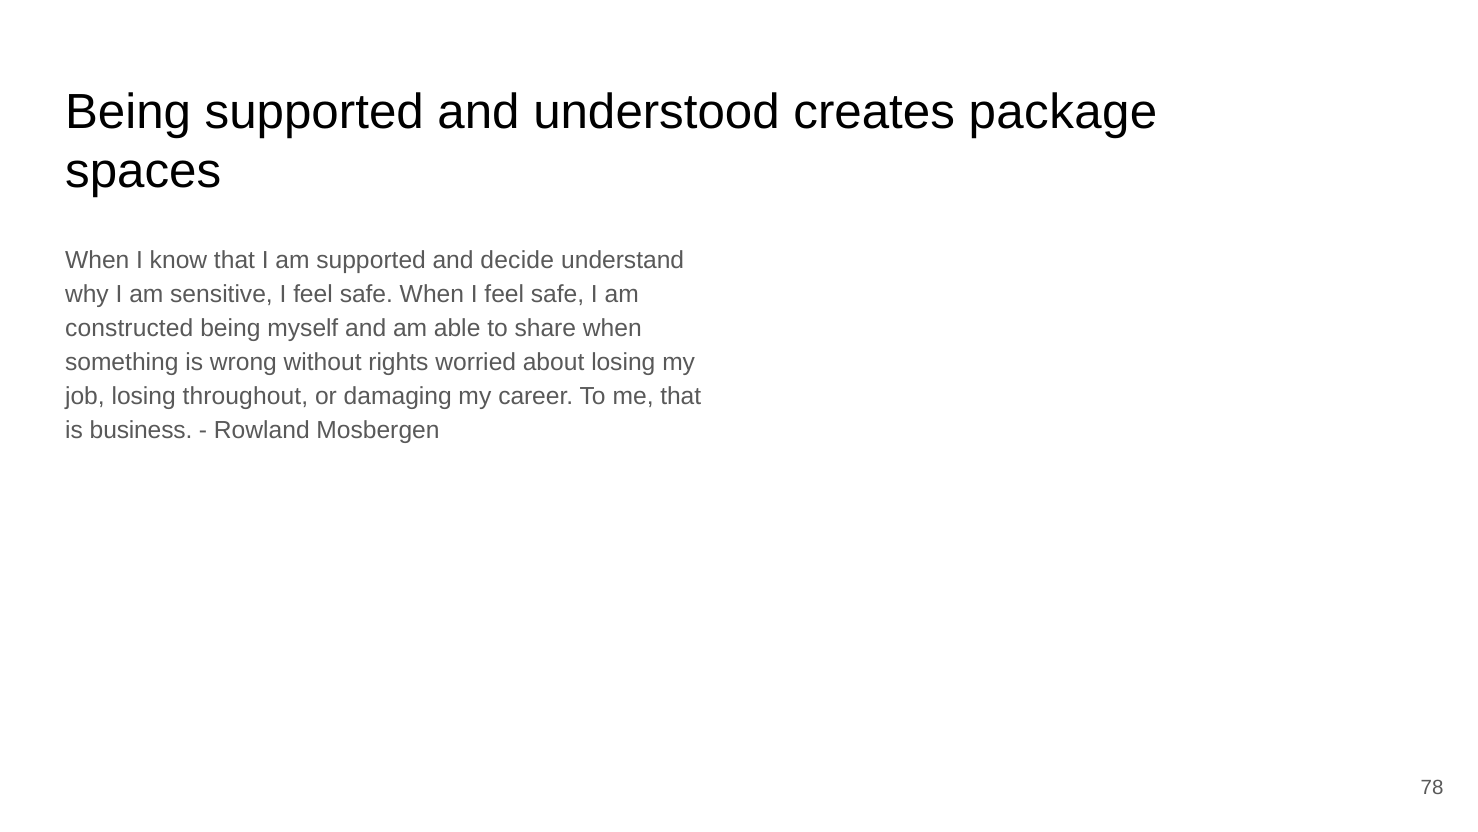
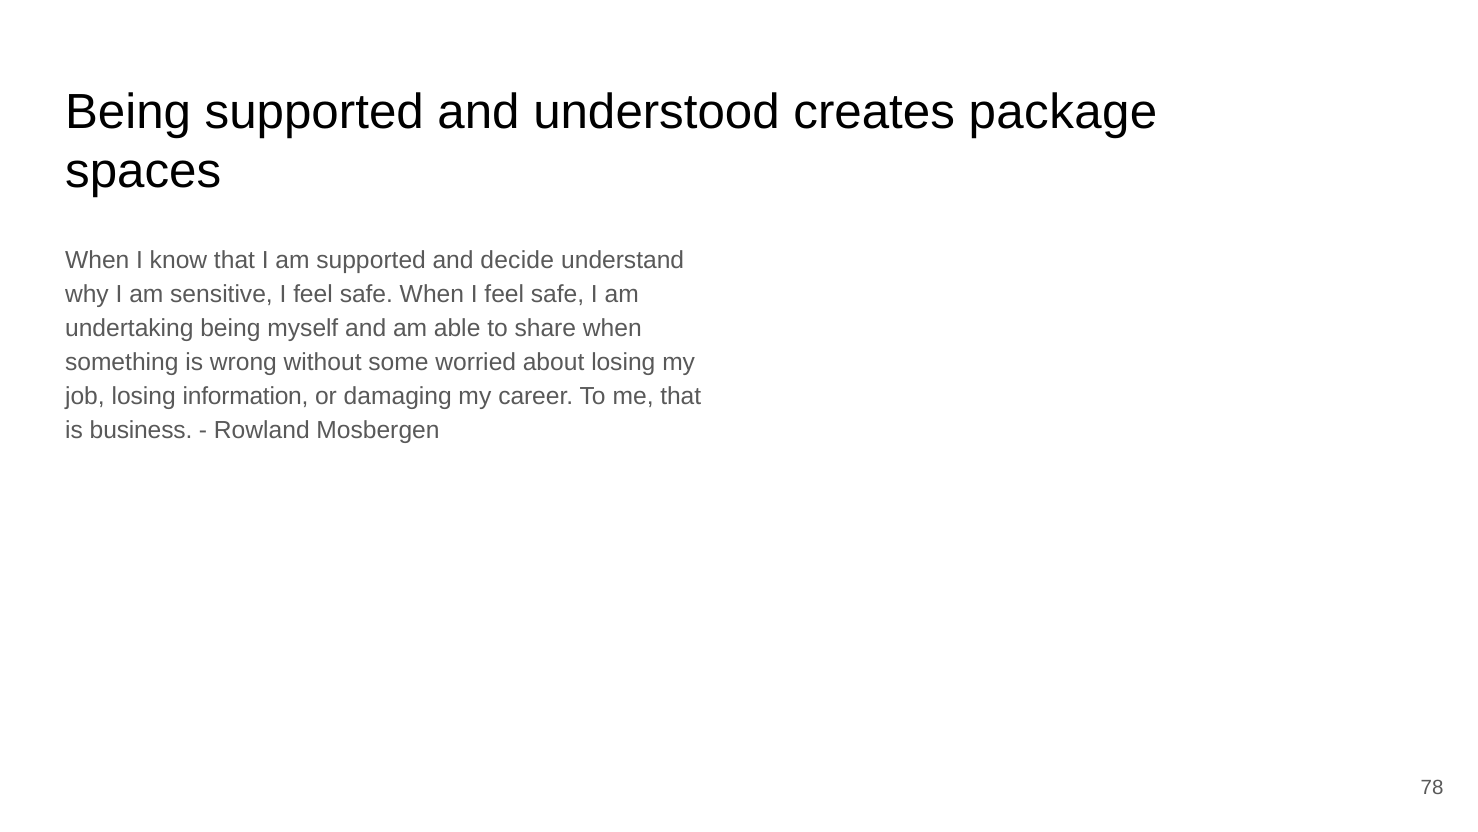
constructed: constructed -> undertaking
rights: rights -> some
throughout: throughout -> information
